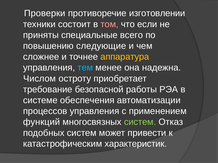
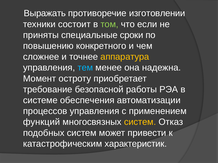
Проверки: Проверки -> Выражать
том colour: pink -> light green
всего: всего -> сроки
следующие: следующие -> конкретного
Числом: Числом -> Момент
систем at (140, 122) colour: light green -> yellow
